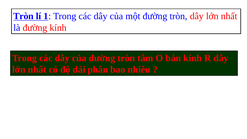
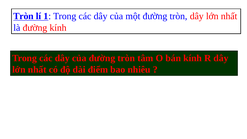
phân: phân -> điểm
